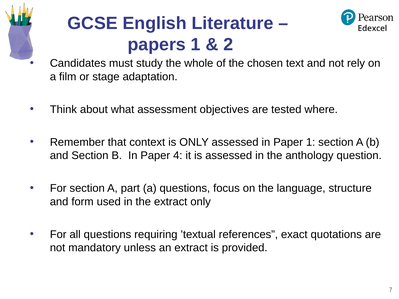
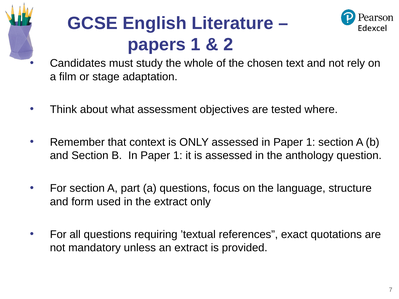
B In Paper 4: 4 -> 1
